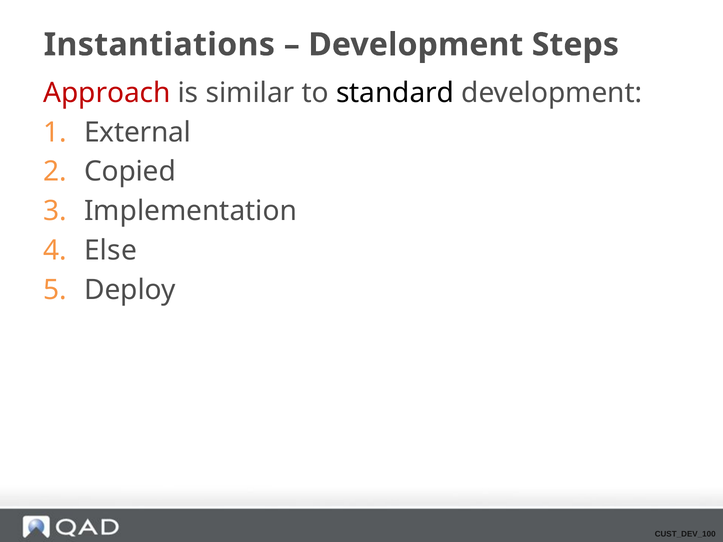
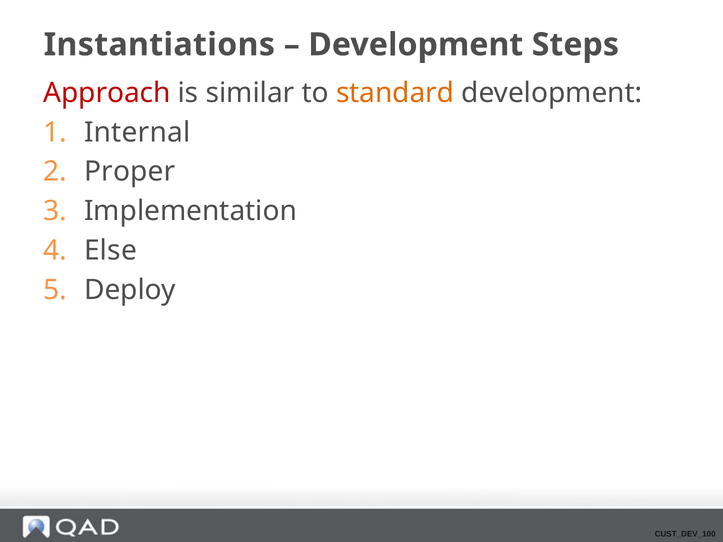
standard colour: black -> orange
External: External -> Internal
Copied: Copied -> Proper
